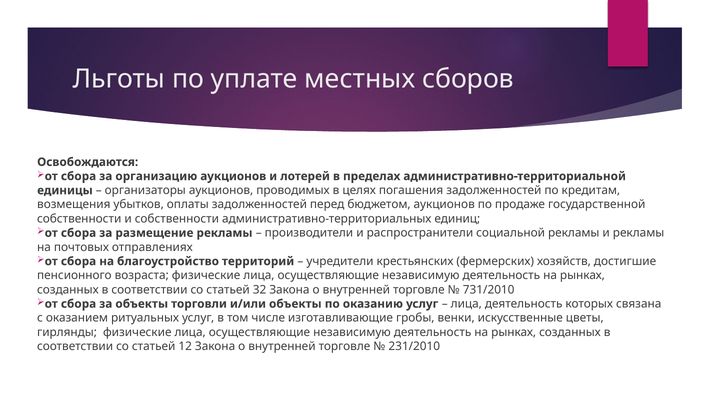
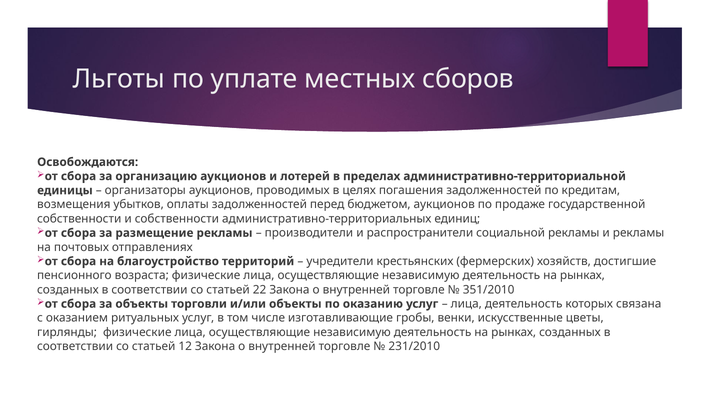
32: 32 -> 22
731/2010: 731/2010 -> 351/2010
